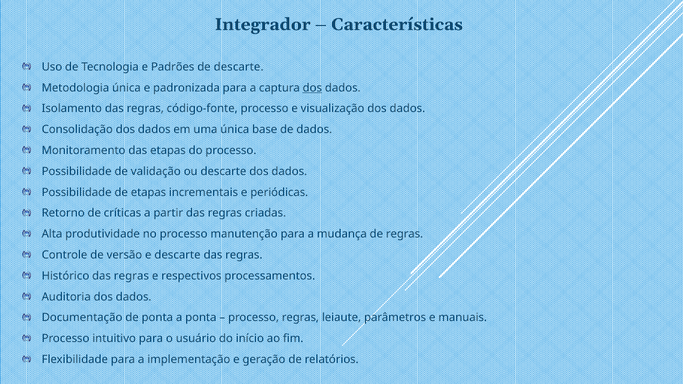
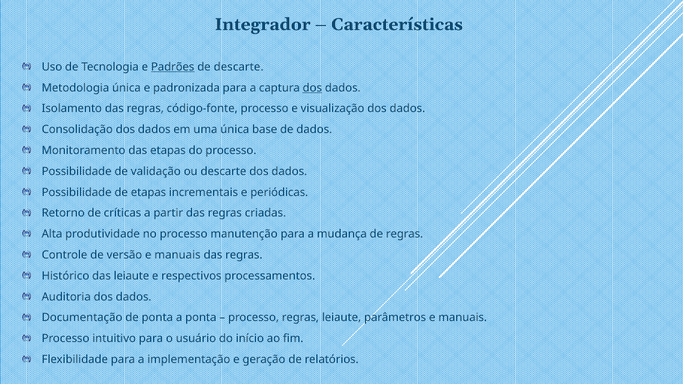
Padrões underline: none -> present
versão e descarte: descarte -> manuais
Histórico das regras: regras -> leiaute
